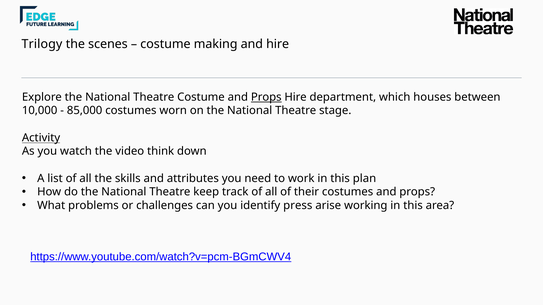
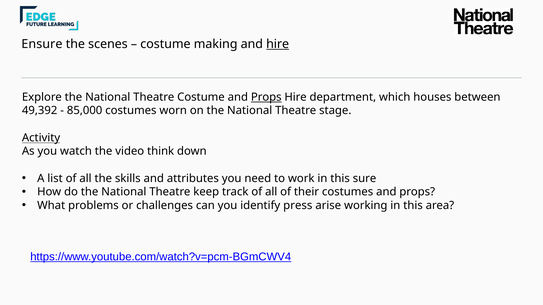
Trilogy: Trilogy -> Ensure
hire at (278, 44) underline: none -> present
10,000: 10,000 -> 49,392
plan: plan -> sure
